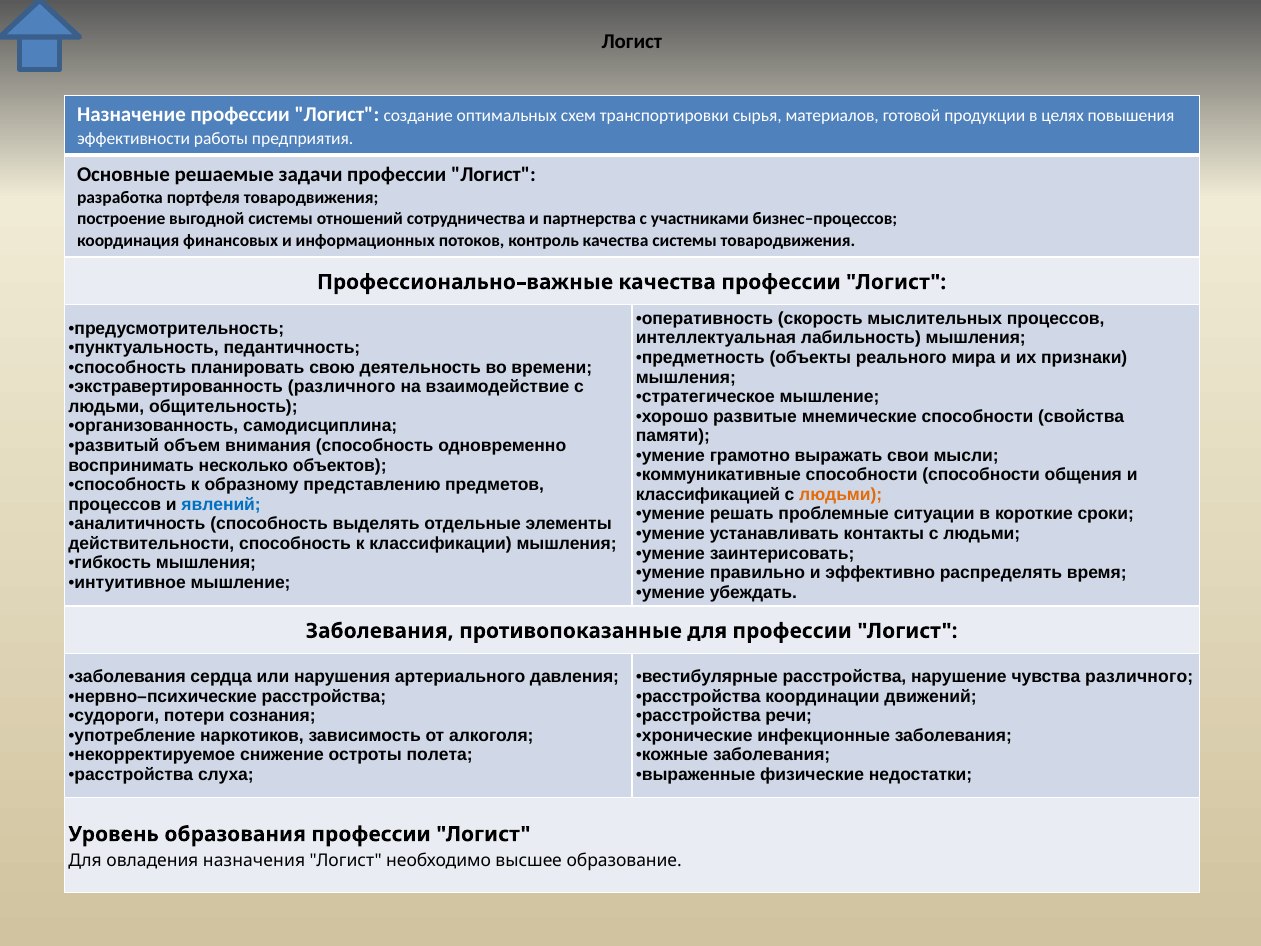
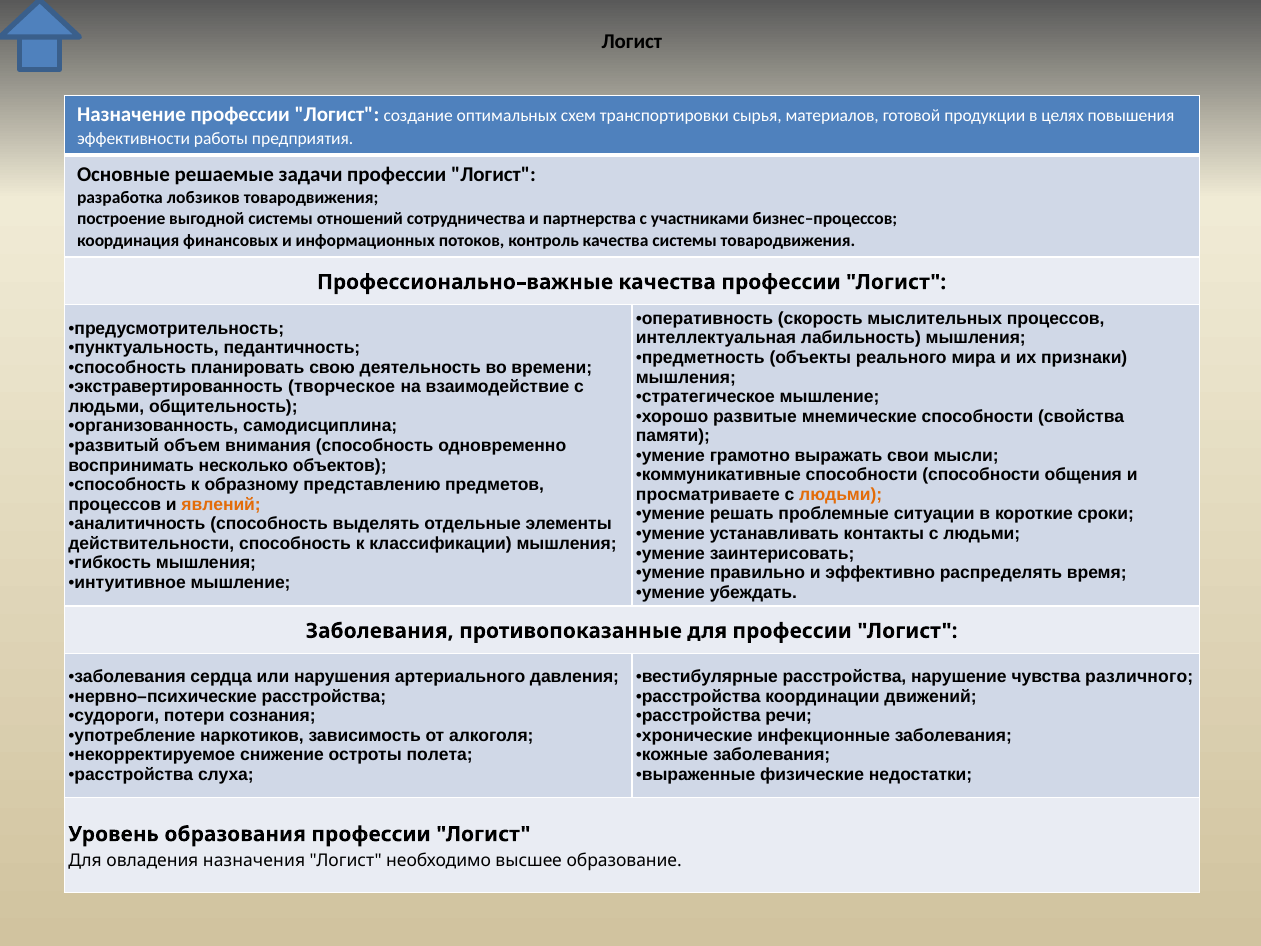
портфеля: портфеля -> лобзиков
экстравертированность различного: различного -> творческое
классификацией: классификацией -> просматриваете
явлений colour: blue -> orange
